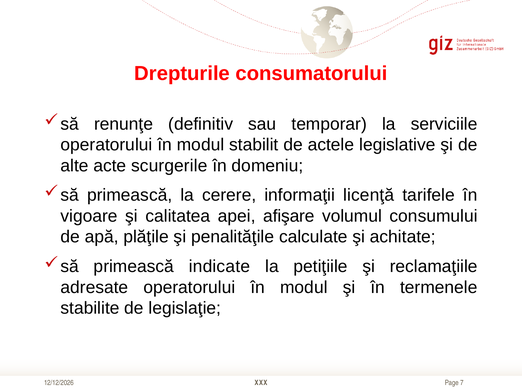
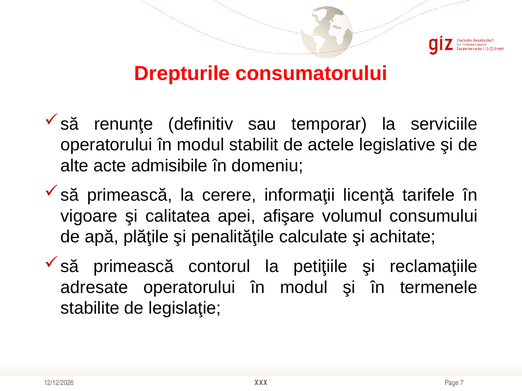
scurgerile: scurgerile -> admisibile
indicate: indicate -> contorul
